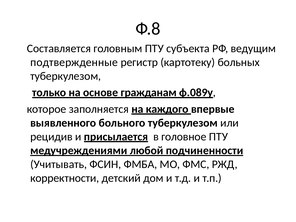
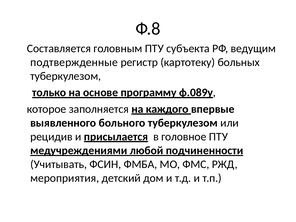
гражданам: гражданам -> программу
корректности: корректности -> мероприятия
